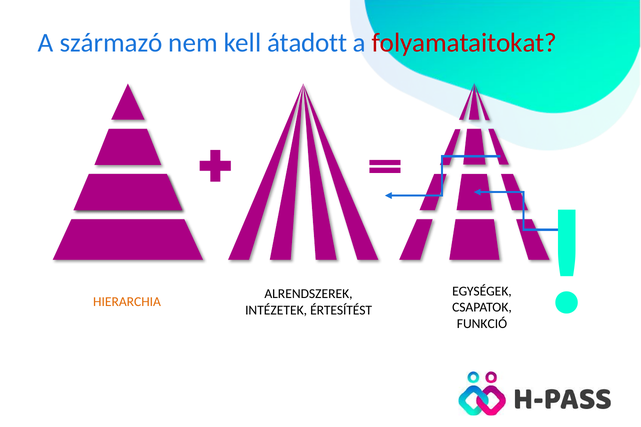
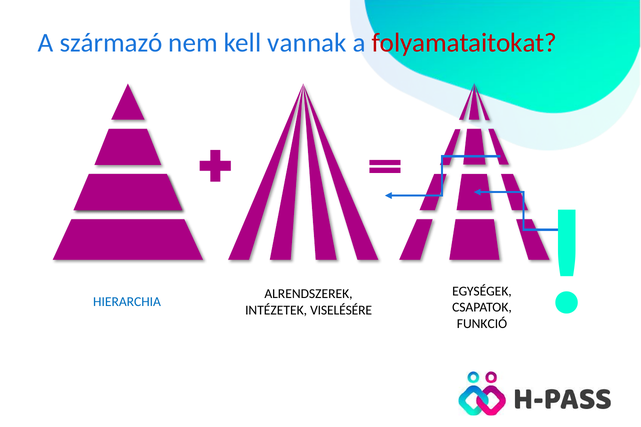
átadott: átadott -> vannak
HIERARCHIA colour: orange -> blue
ÉRTESÍTÉST: ÉRTESÍTÉST -> VISELÉSÉRE
